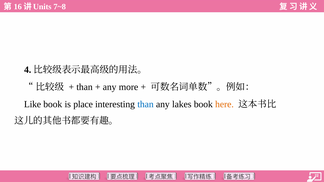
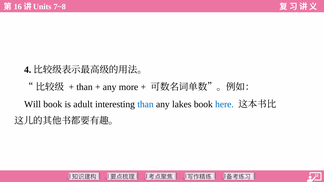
Like: Like -> Will
place: place -> adult
here colour: orange -> blue
